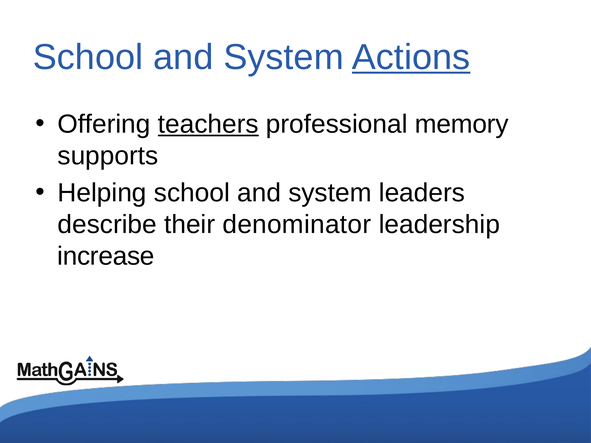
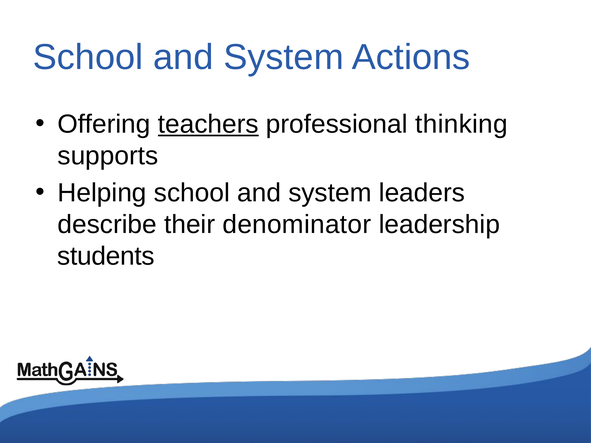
Actions underline: present -> none
memory: memory -> thinking
increase: increase -> students
